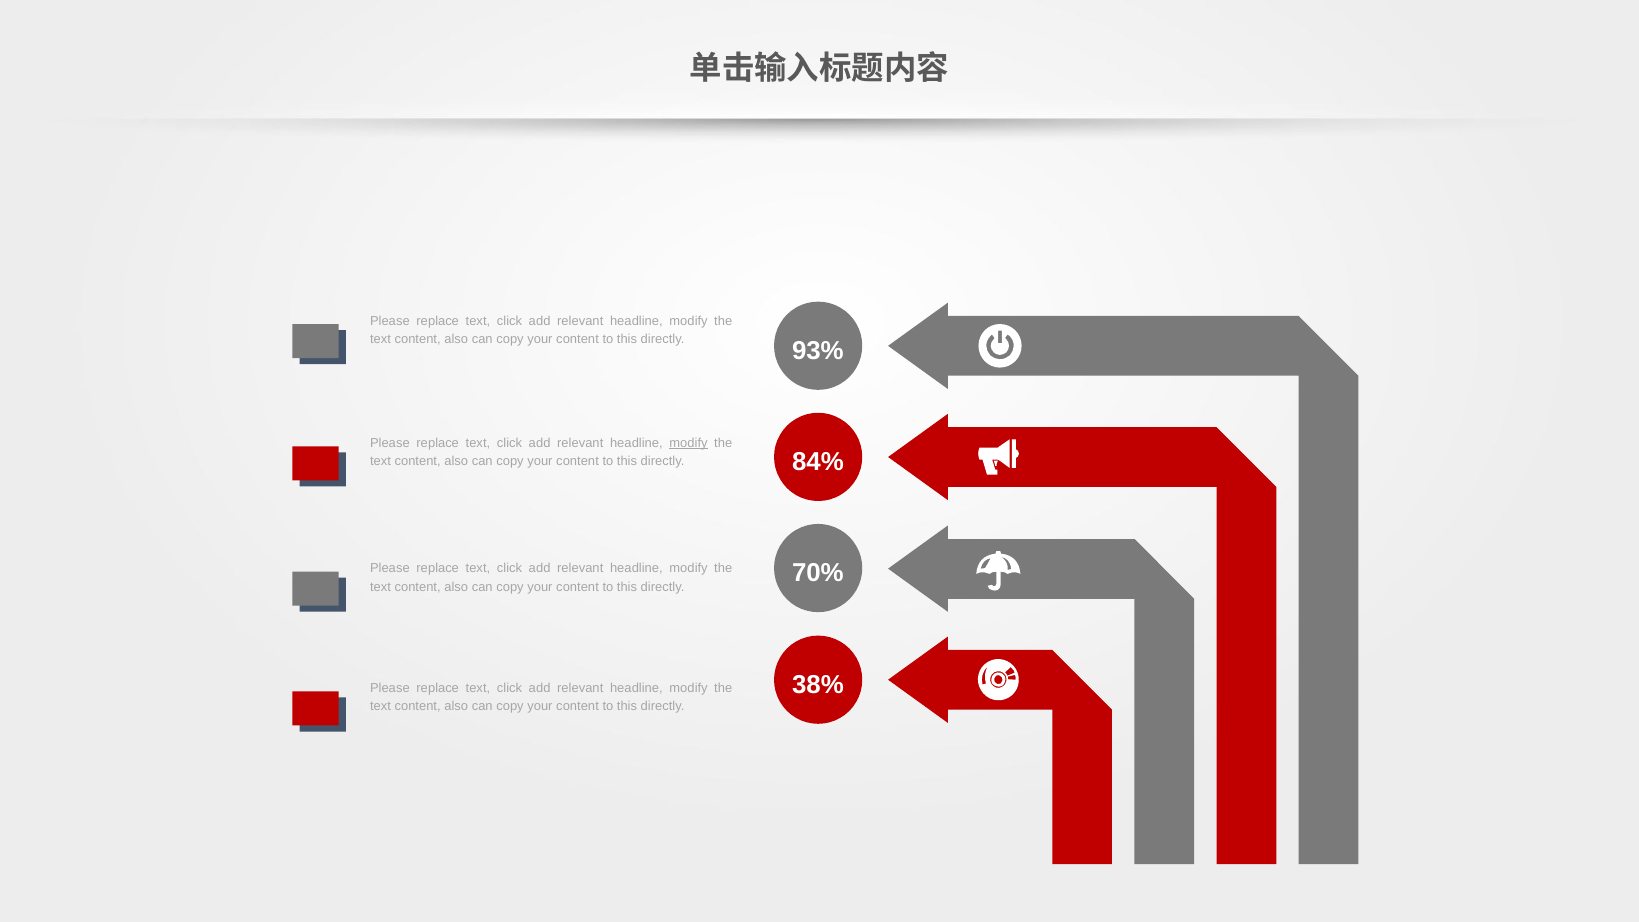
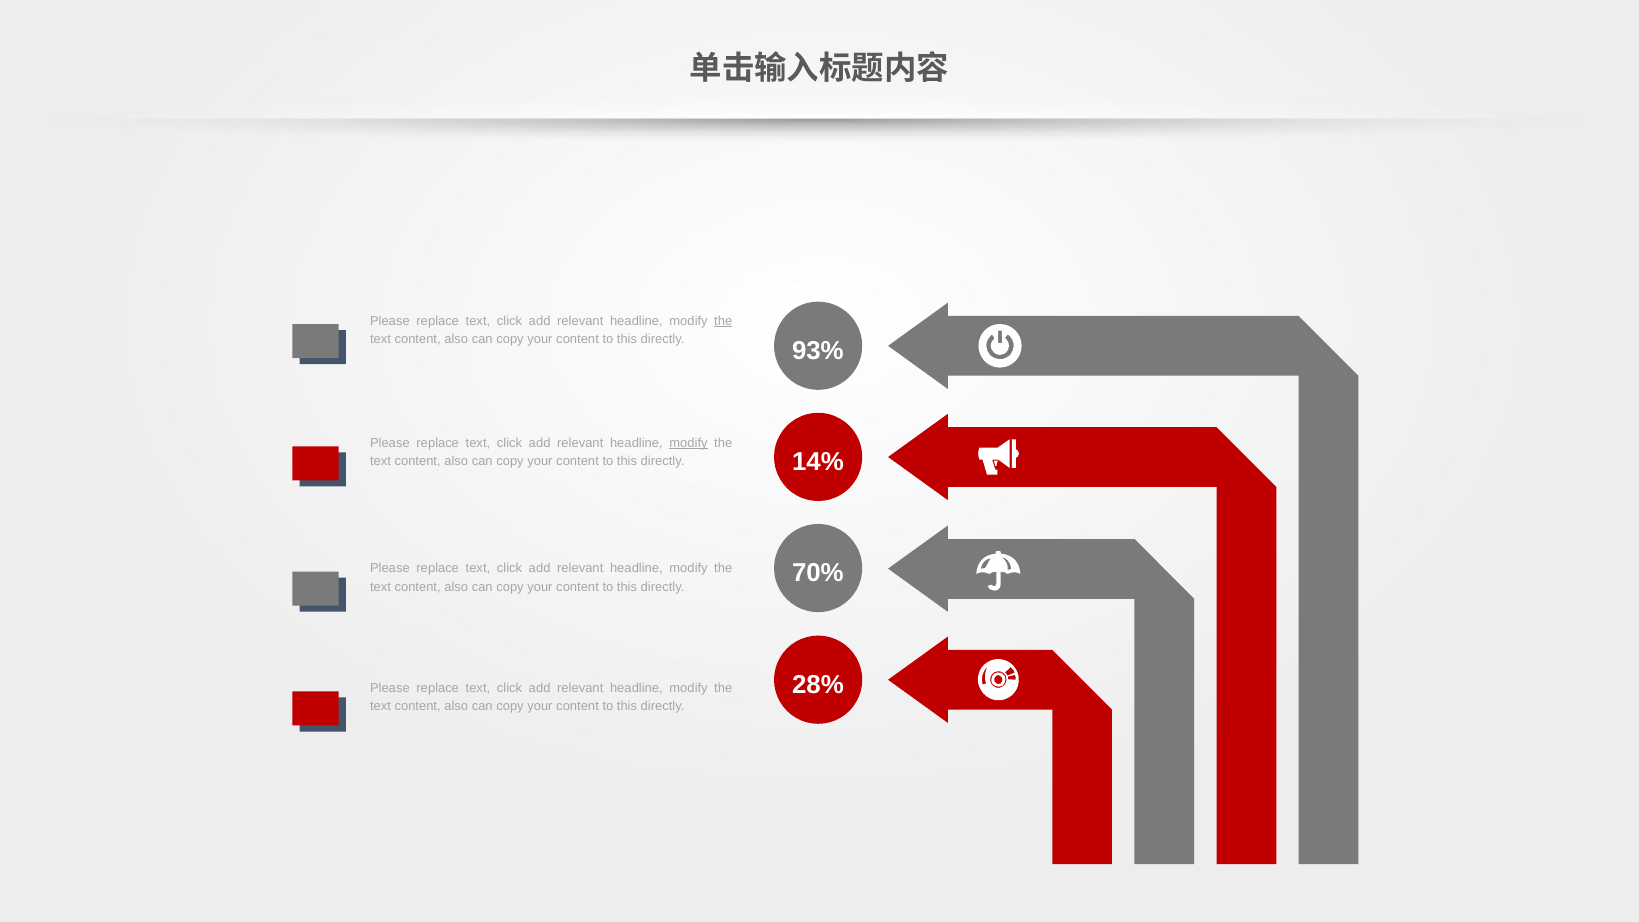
the at (723, 321) underline: none -> present
84%: 84% -> 14%
38%: 38% -> 28%
